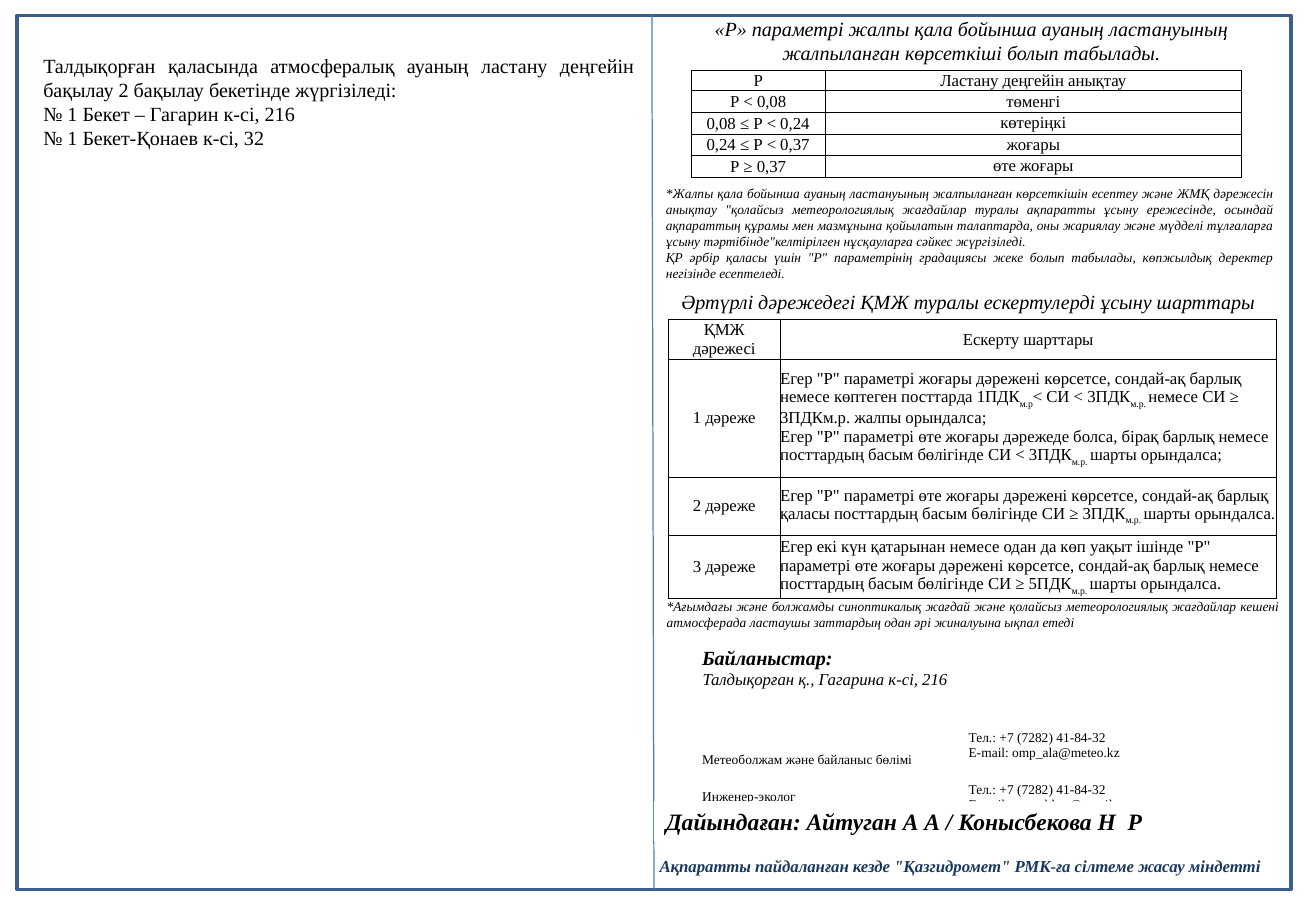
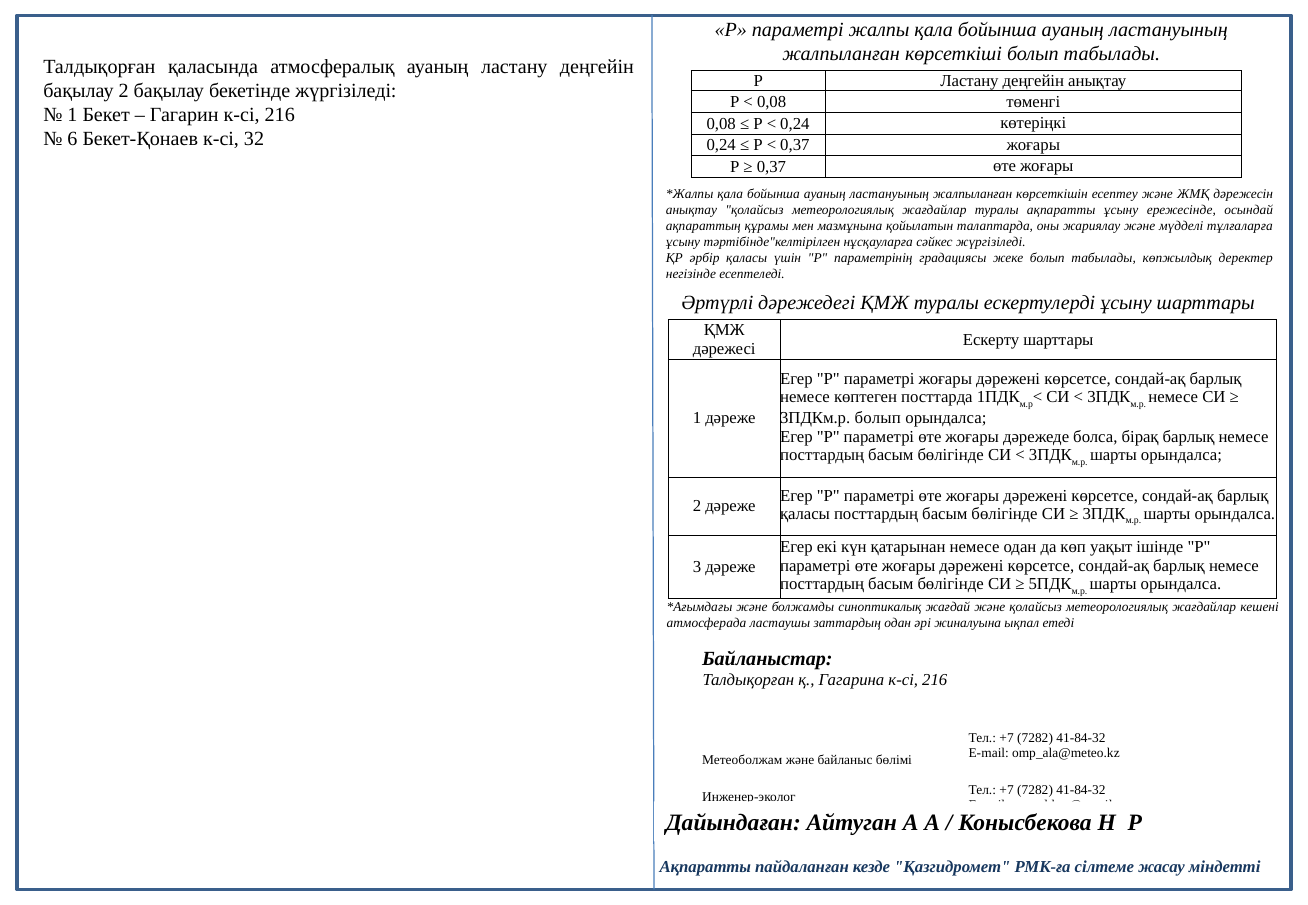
1 at (72, 139): 1 -> 6
3ПДКм.р жалпы: жалпы -> болып
